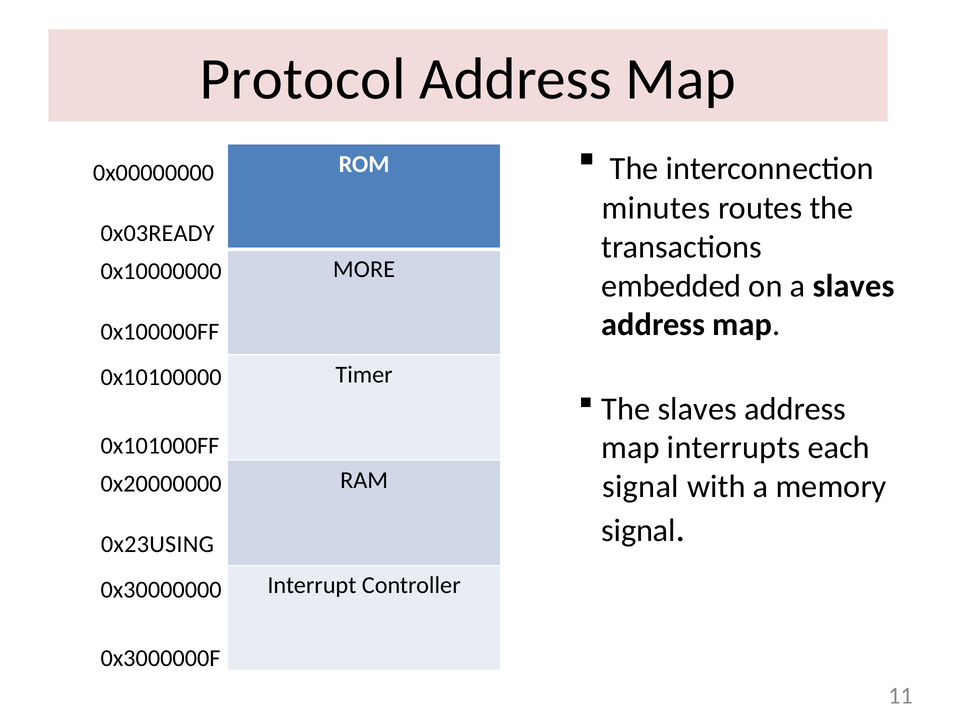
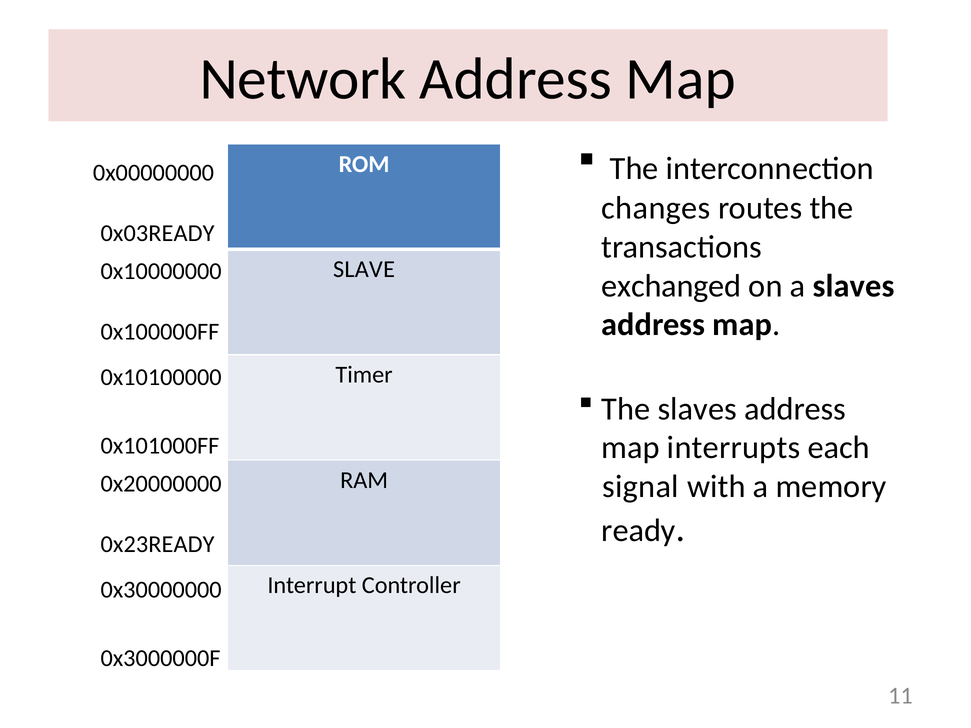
Protocol: Protocol -> Network
minutes: minutes -> changes
MORE: MORE -> SLAVE
embedded: embedded -> exchanged
signal at (639, 531): signal -> ready
0x23USING: 0x23USING -> 0x23READY
